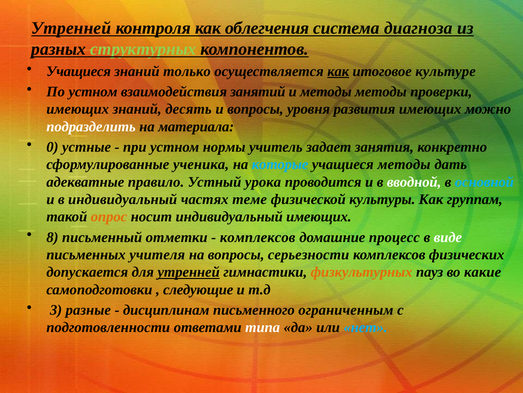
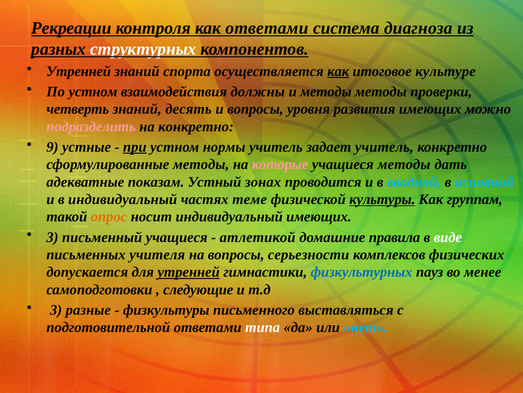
Утренней at (71, 28): Утренней -> Рекреации
как облегчения: облегчения -> ответами
структурных colour: light green -> white
Учащиеся at (79, 71): Учащиеся -> Утренней
только: только -> спорта
занятий: занятий -> должны
имеющих at (78, 109): имеющих -> четверть
подразделить colour: white -> pink
на материала: материала -> конкретно
0: 0 -> 9
при underline: none -> present
задает занятия: занятия -> учитель
сформулированные ученика: ученика -> методы
которые colour: light blue -> pink
правило: правило -> показам
урока: урока -> зонах
вводной colour: white -> light blue
культуры underline: none -> present
8 at (52, 237): 8 -> 3
письменный отметки: отметки -> учащиеся
комплексов at (258, 237): комплексов -> атлетикой
процесс: процесс -> правила
физкультурных colour: orange -> blue
какие: какие -> менее
дисциплинам: дисциплинам -> физкультуры
ограниченным: ограниченным -> выставляться
подготовленности: подготовленности -> подготовительной
